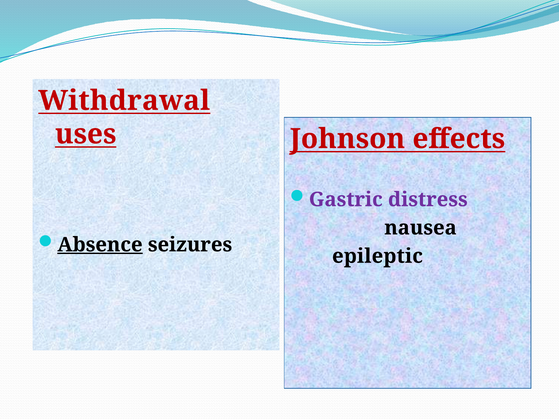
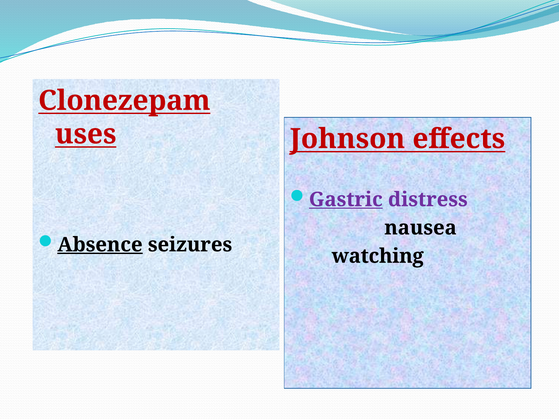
Withdrawal: Withdrawal -> Clonezepam
Gastric underline: none -> present
epileptic: epileptic -> watching
